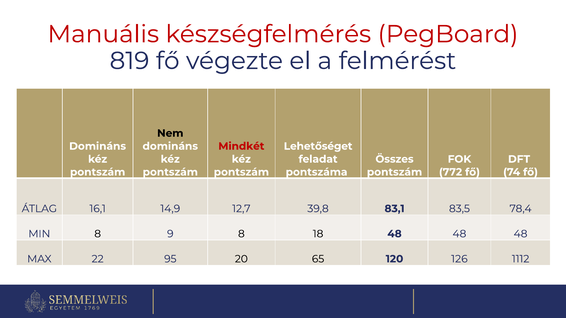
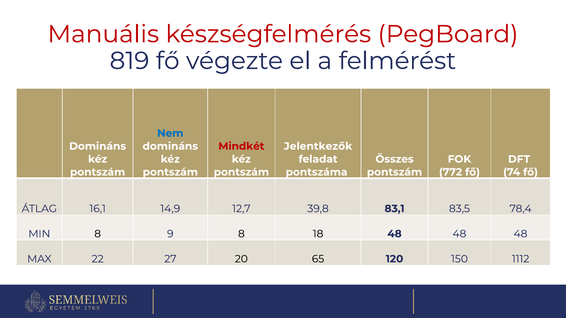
Nem colour: black -> blue
Lehetőséget: Lehetőséget -> Jelentkezők
95: 95 -> 27
126: 126 -> 150
